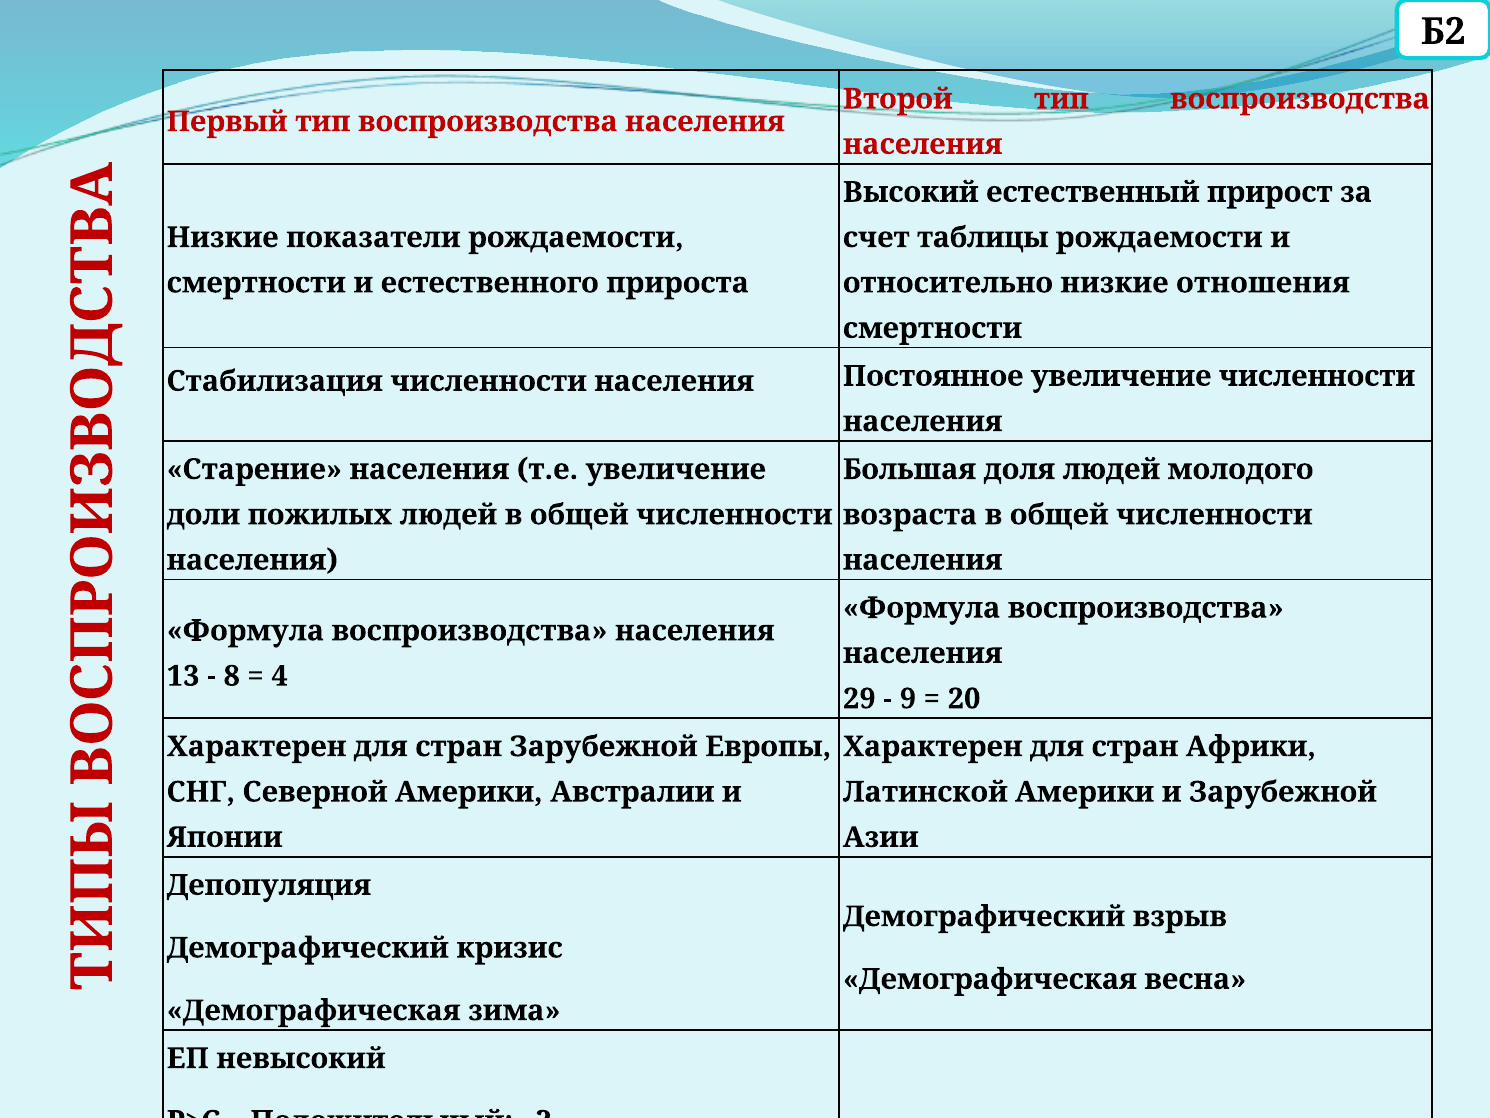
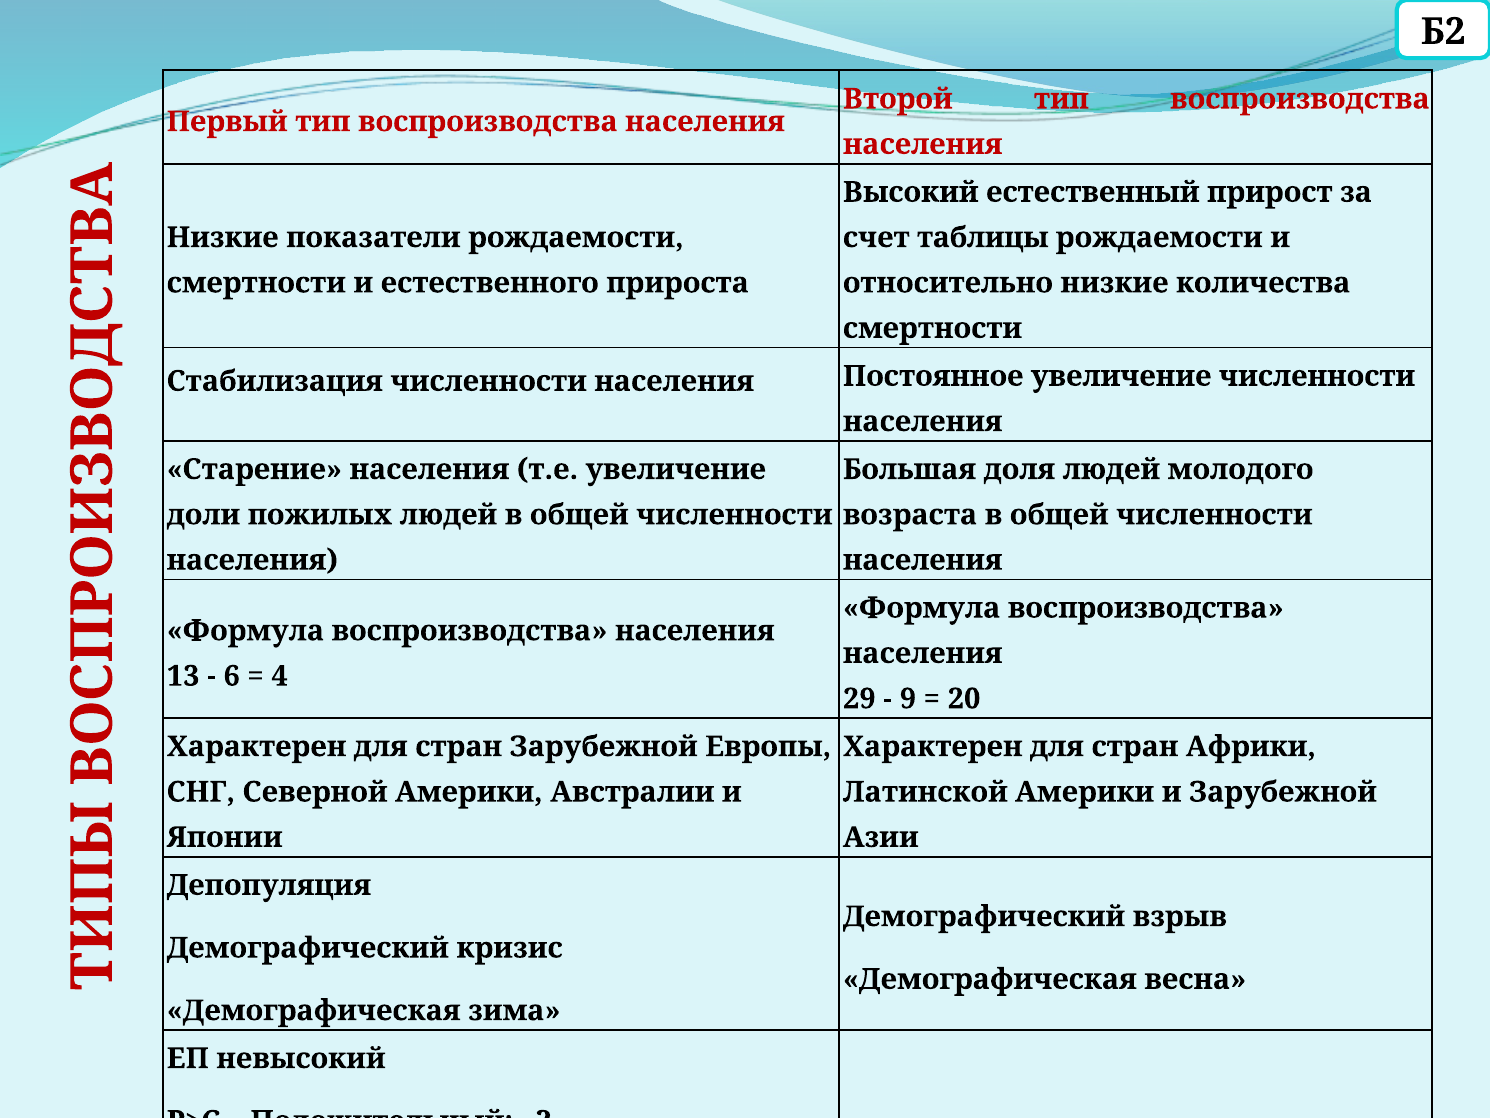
отношения: отношения -> количества
8: 8 -> 6
